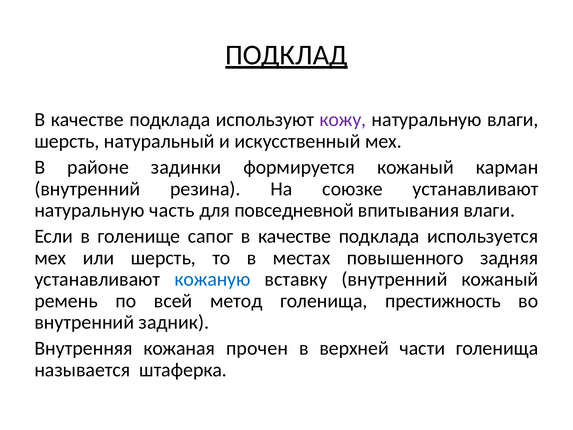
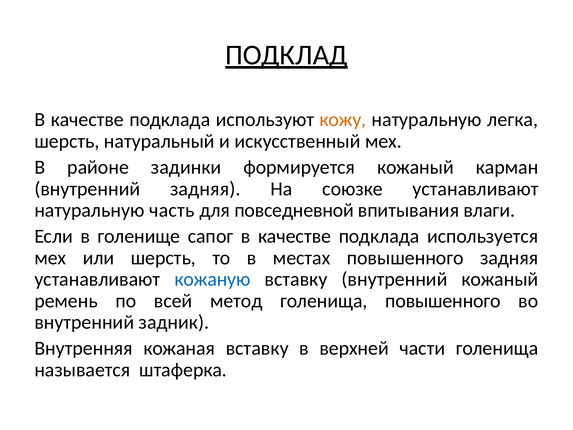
кожу colour: purple -> orange
натуральную влаги: влаги -> легка
внутренний резина: резина -> задняя
голенища престижность: престижность -> повышенного
кожаная прочен: прочен -> вставку
